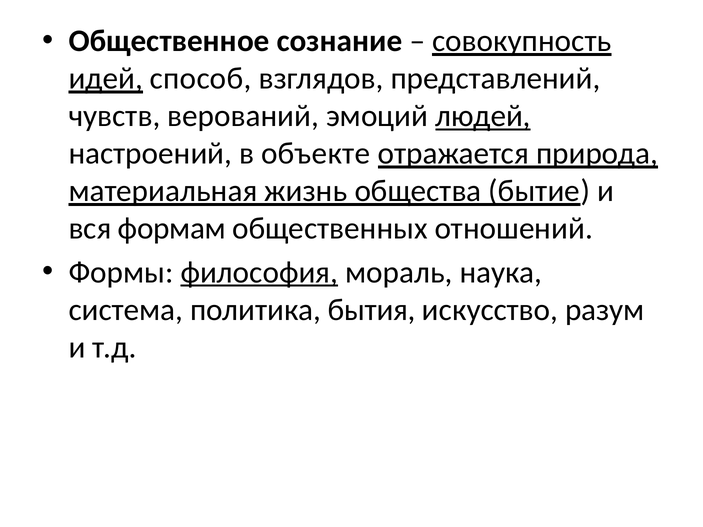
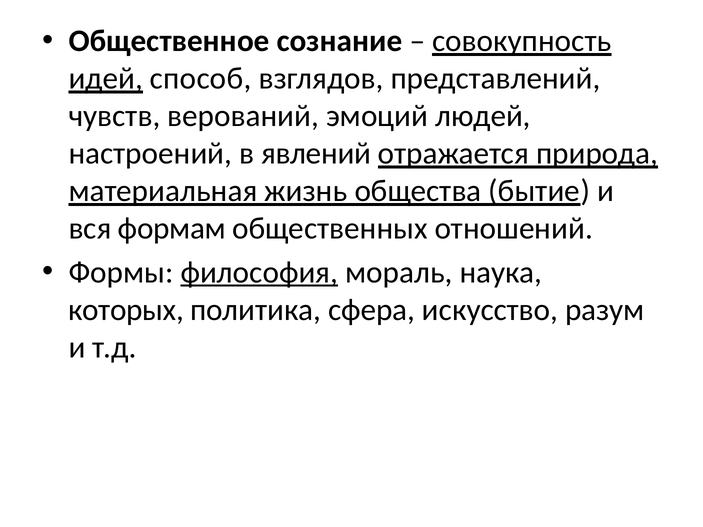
людей underline: present -> none
объекте: объекте -> явлений
система: система -> которых
бытия: бытия -> сфера
